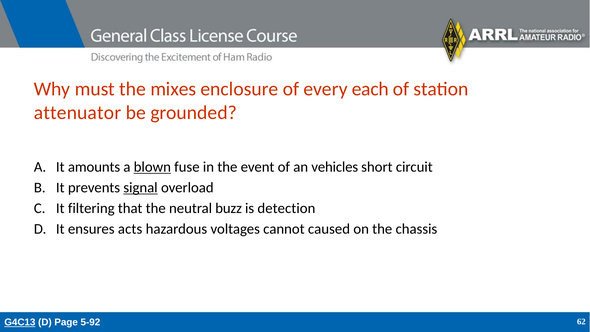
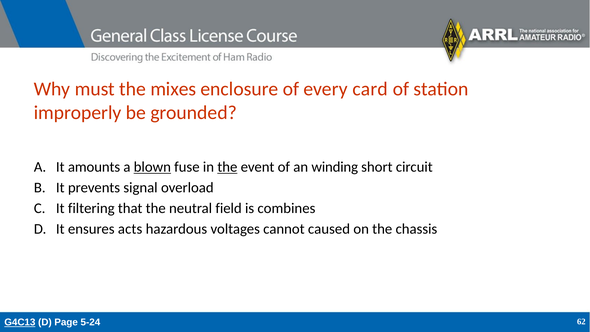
each: each -> card
attenuator: attenuator -> improperly
the at (227, 167) underline: none -> present
vehicles: vehicles -> winding
signal underline: present -> none
buzz: buzz -> field
detection: detection -> combines
5-92: 5-92 -> 5-24
